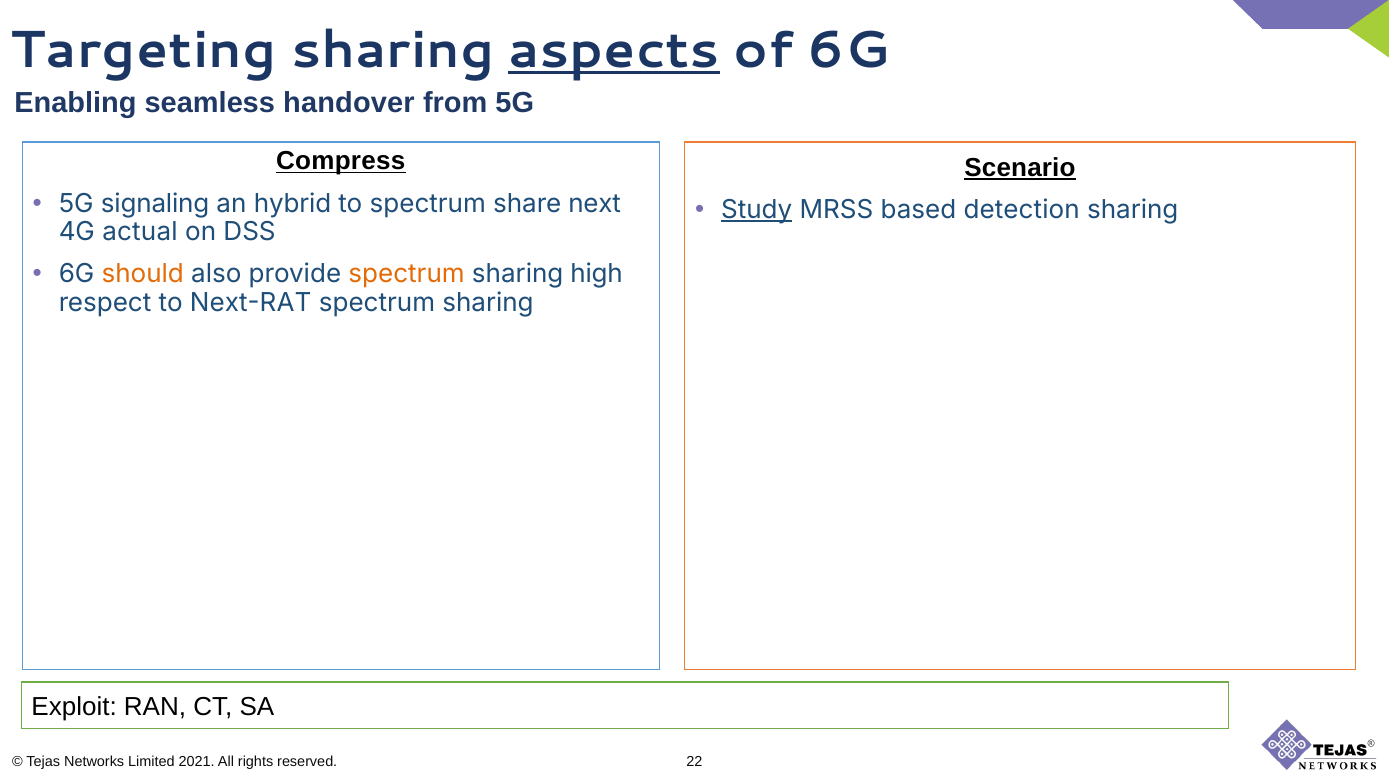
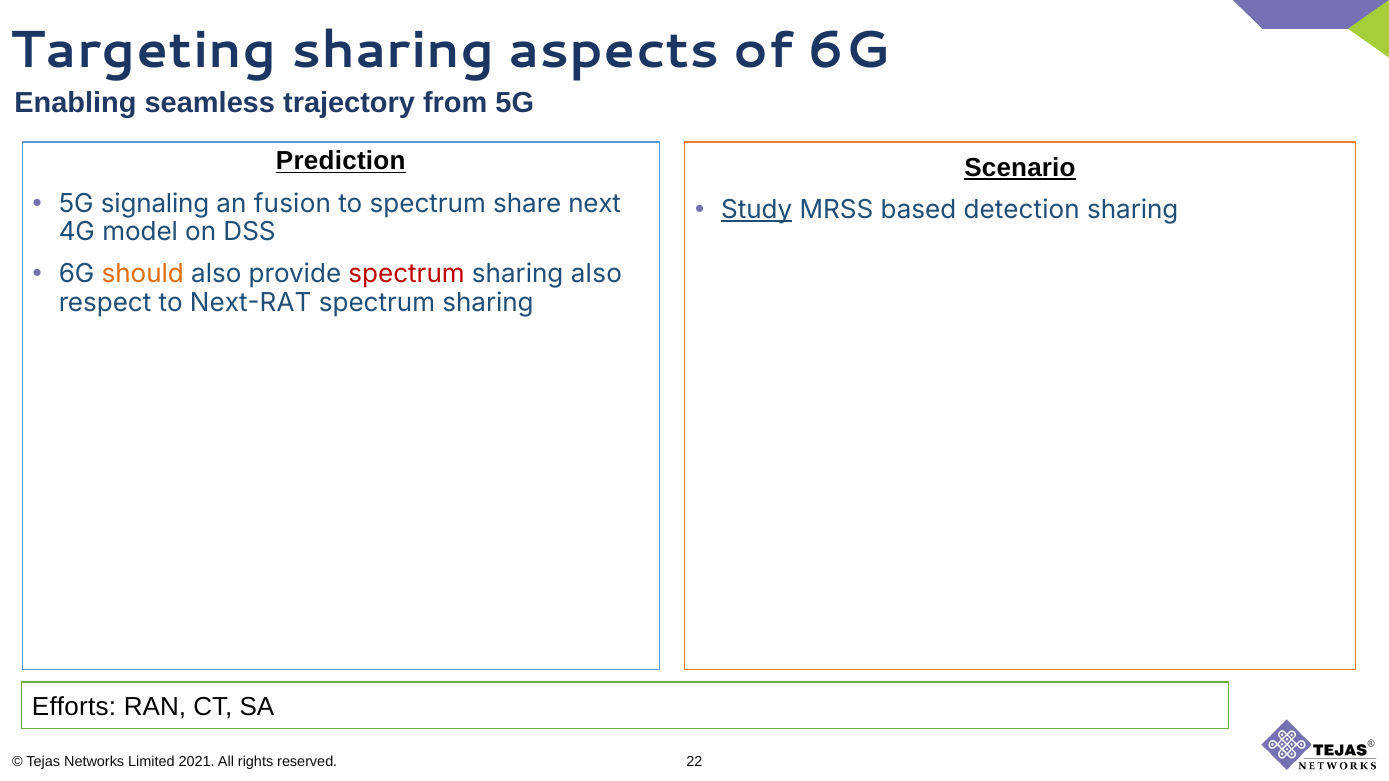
aspects underline: present -> none
handover: handover -> trajectory
Compress: Compress -> Prediction
hybrid: hybrid -> fusion
actual: actual -> model
spectrum at (407, 274) colour: orange -> red
sharing high: high -> also
Exploit: Exploit -> Efforts
